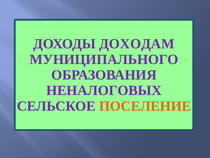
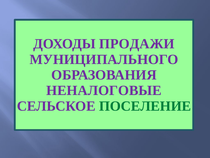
ДОХОДАМ: ДОХОДАМ -> ПРОДАЖИ
НЕНАЛОГОВЫХ: НЕНАЛОГОВЫХ -> НЕНАЛОГОВЫЕ
ПОСЕЛЕНИЕ colour: orange -> green
